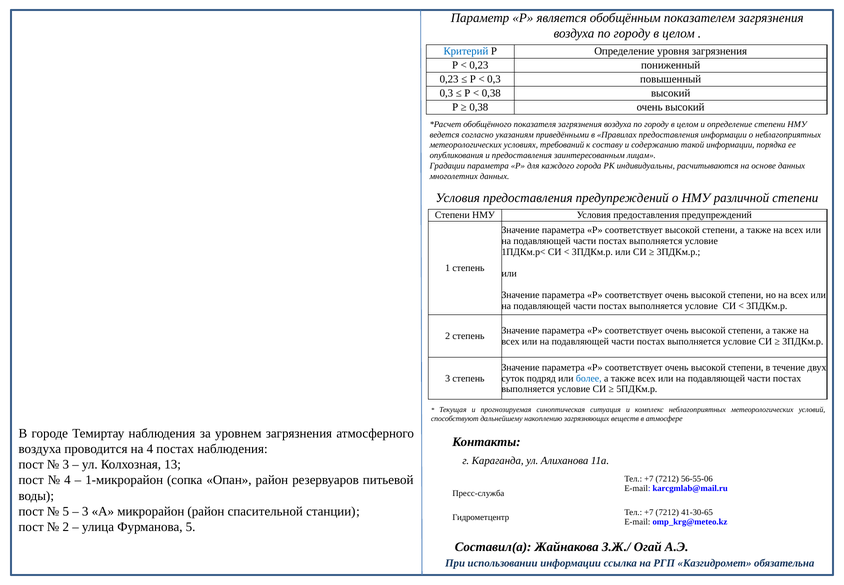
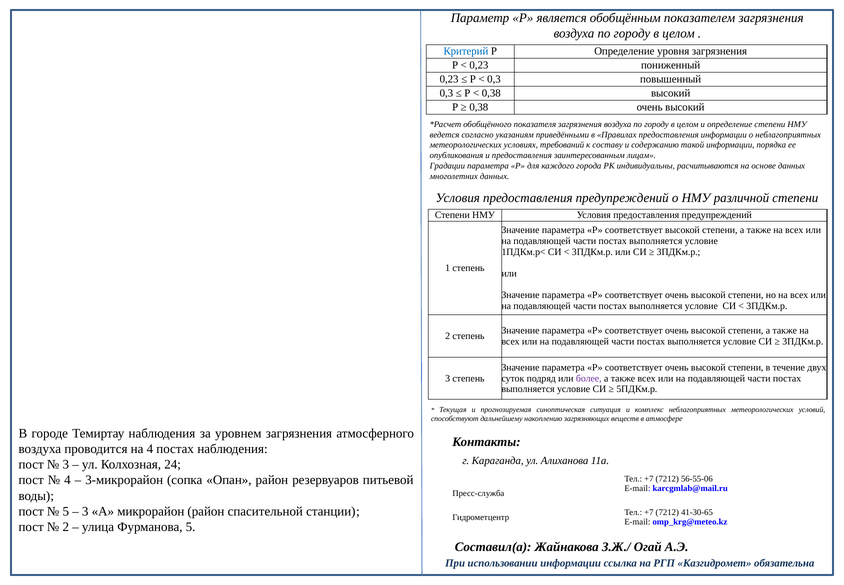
более colour: blue -> purple
13: 13 -> 24
1-микрорайон: 1-микрорайон -> 3-микрорайон
